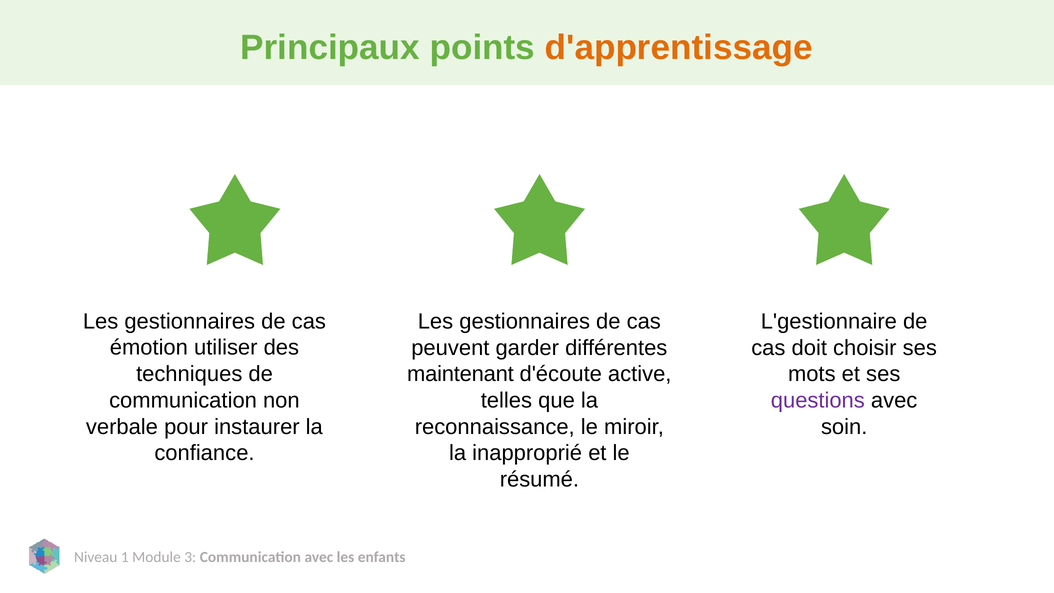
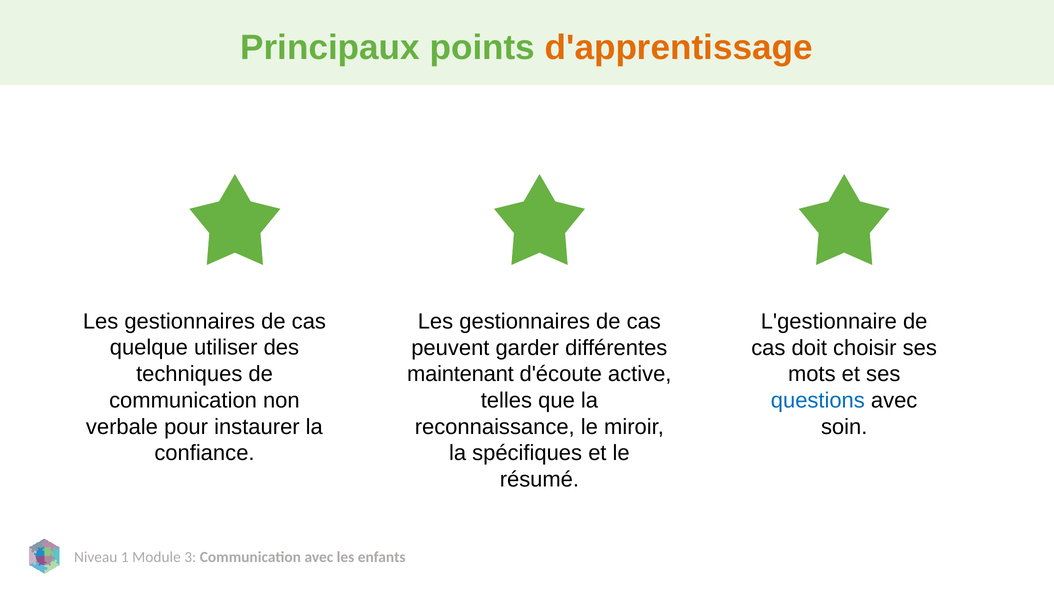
émotion: émotion -> quelque
questions colour: purple -> blue
inapproprié: inapproprié -> spécifiques
